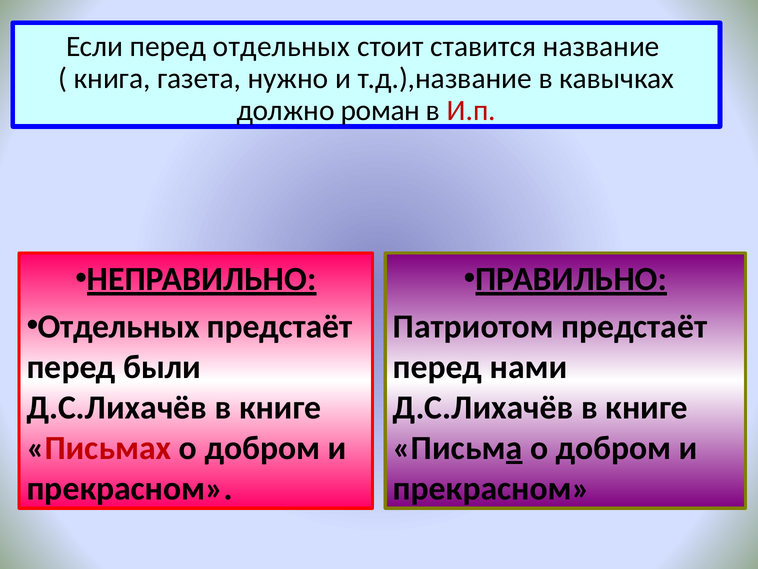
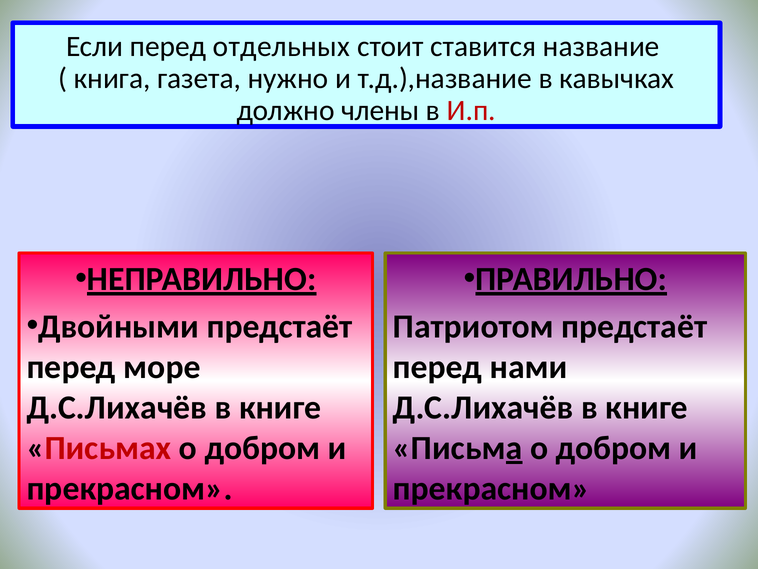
роман: роман -> члены
Отдельных at (119, 326): Отдельных -> Двойными
были: были -> море
